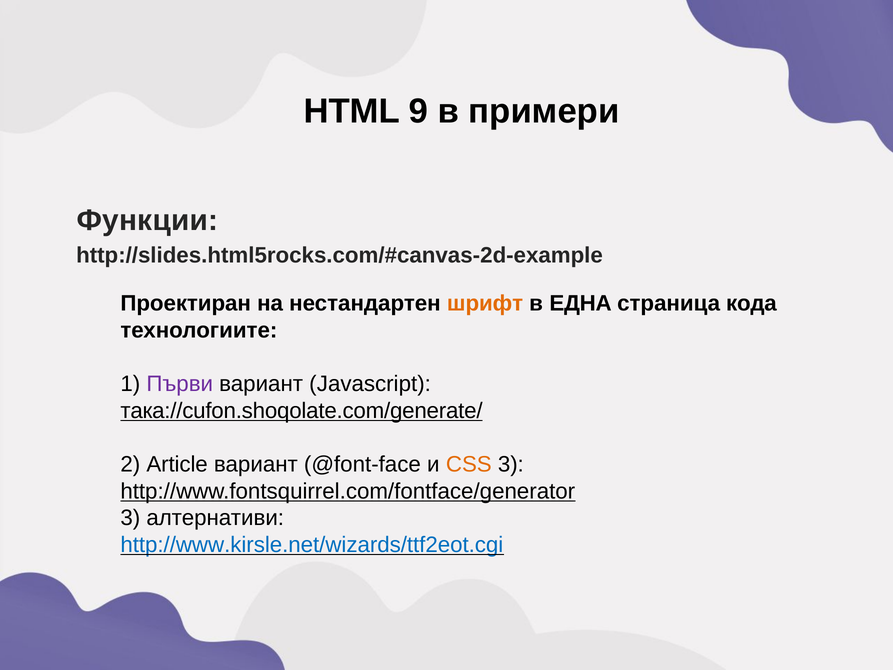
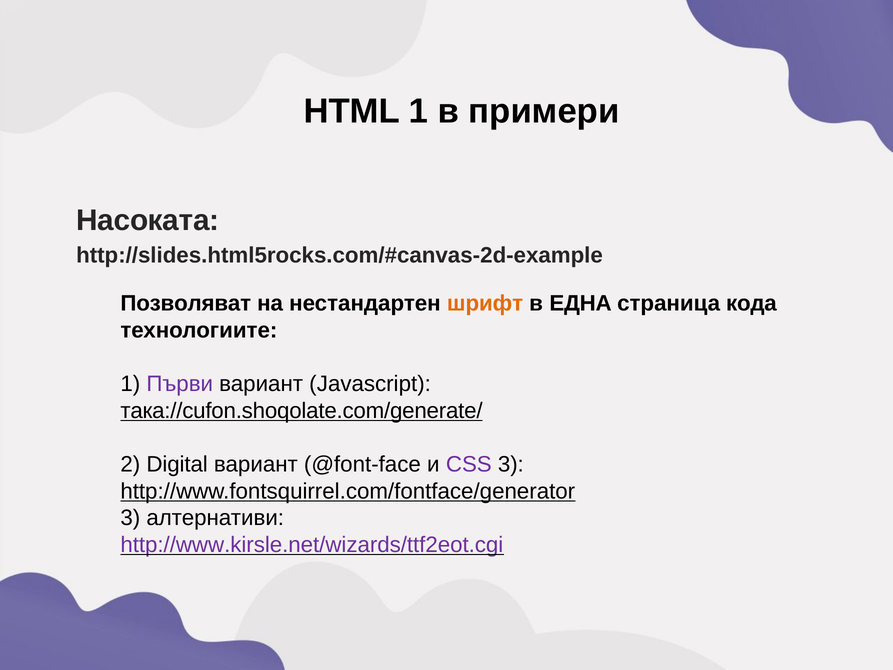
HTML 9: 9 -> 1
Функции: Функции -> Насоката
Проектиран: Проектиран -> Позволяват
Article: Article -> Digital
CSS colour: orange -> purple
http://www.kirsle.net/wizards/ttf2eot.cgi colour: blue -> purple
